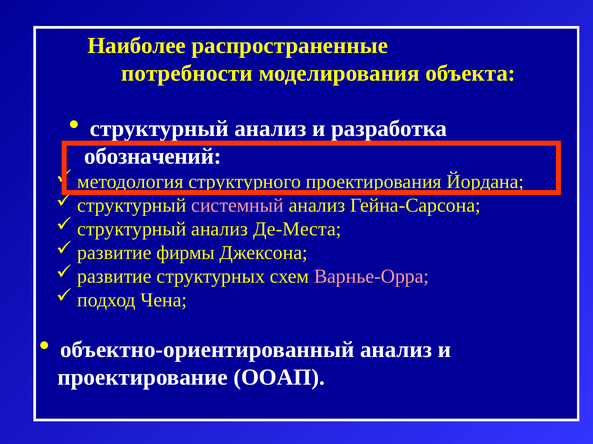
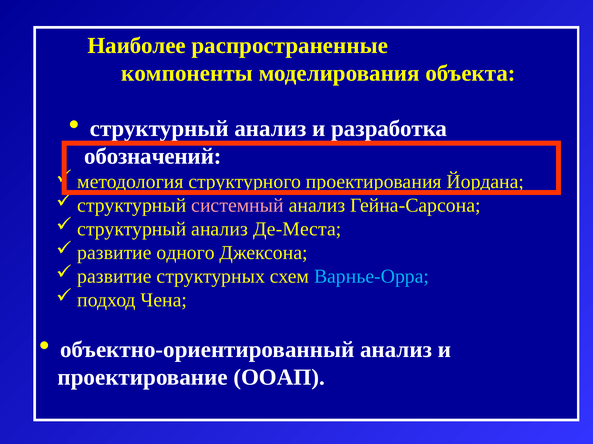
потребности: потребности -> компоненты
фирмы: фирмы -> одного
Варнье-Орра colour: pink -> light blue
